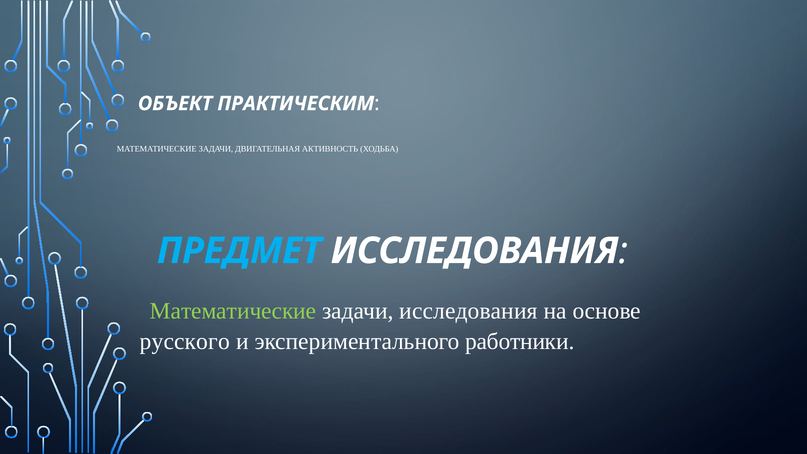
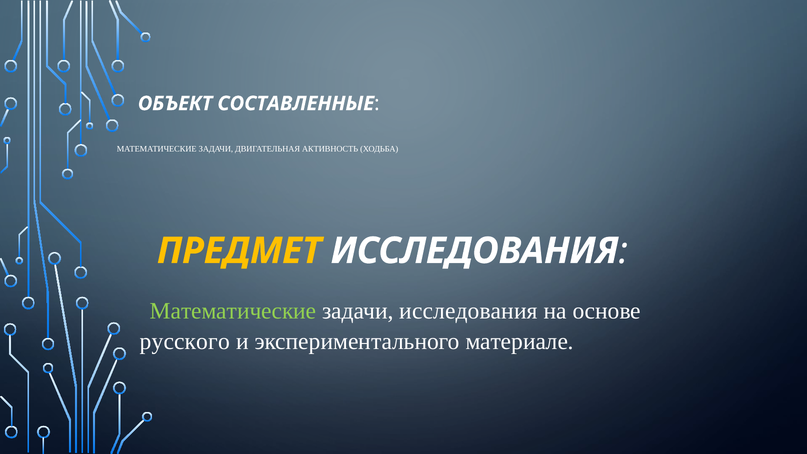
ПРАКТИЧЕСКИМ: ПРАКТИЧЕСКИМ -> СОСТАВЛЕННЫЕ
ПРЕДМЕТ colour: light blue -> yellow
работники: работники -> материале
